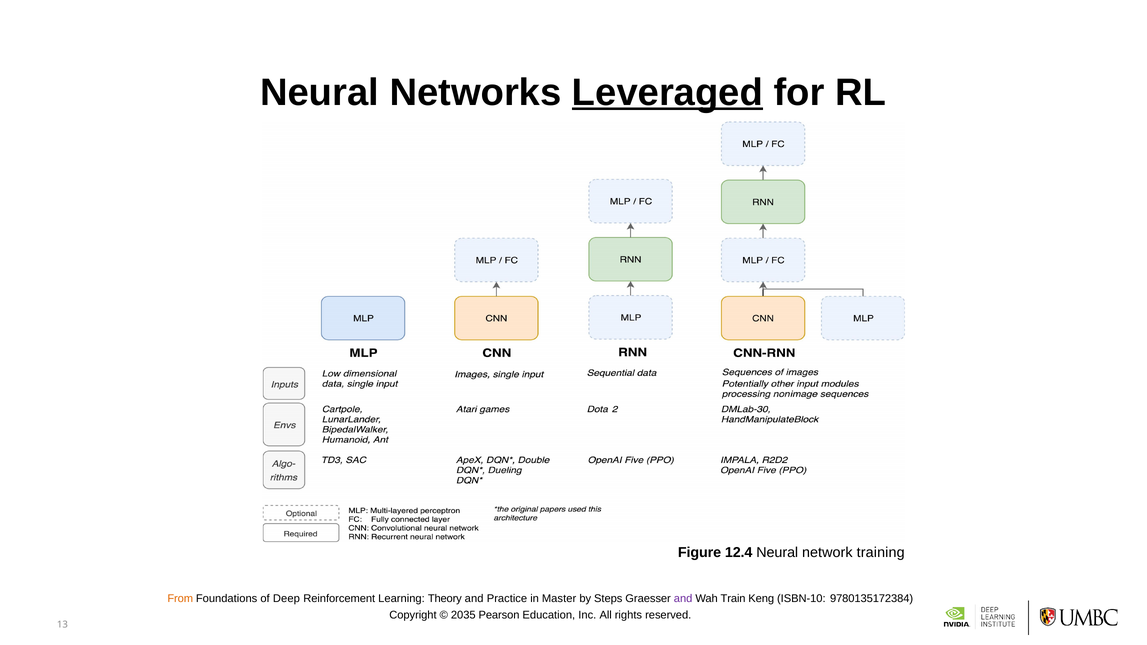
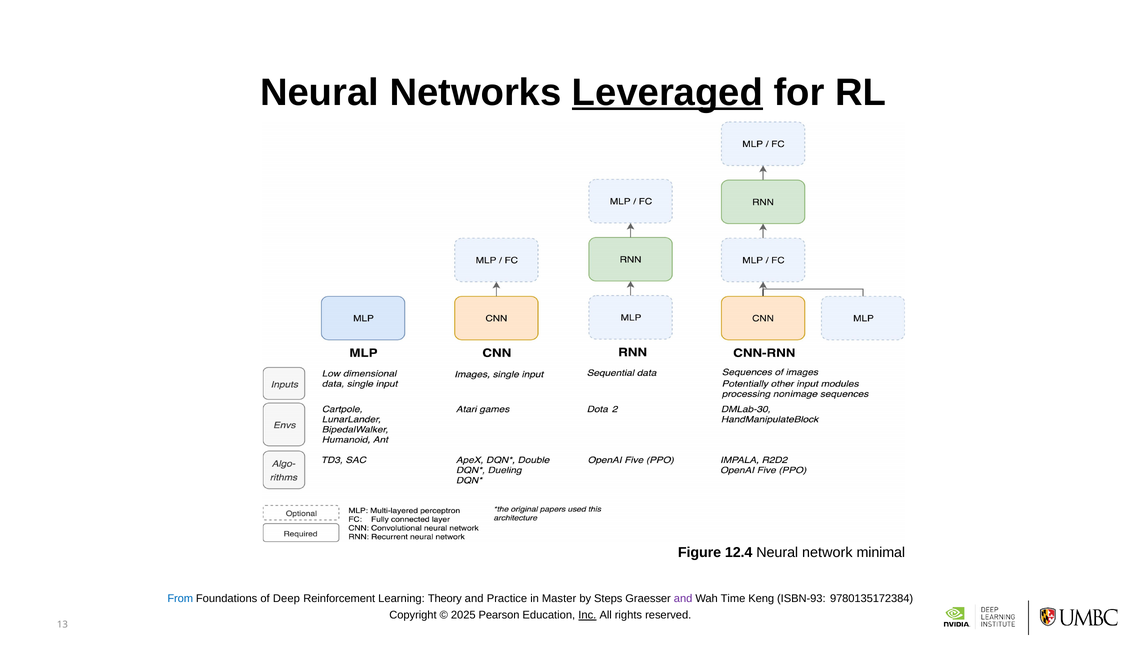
training: training -> minimal
From colour: orange -> blue
Train: Train -> Time
ISBN-10: ISBN-10 -> ISBN-93
2035: 2035 -> 2025
Inc underline: none -> present
